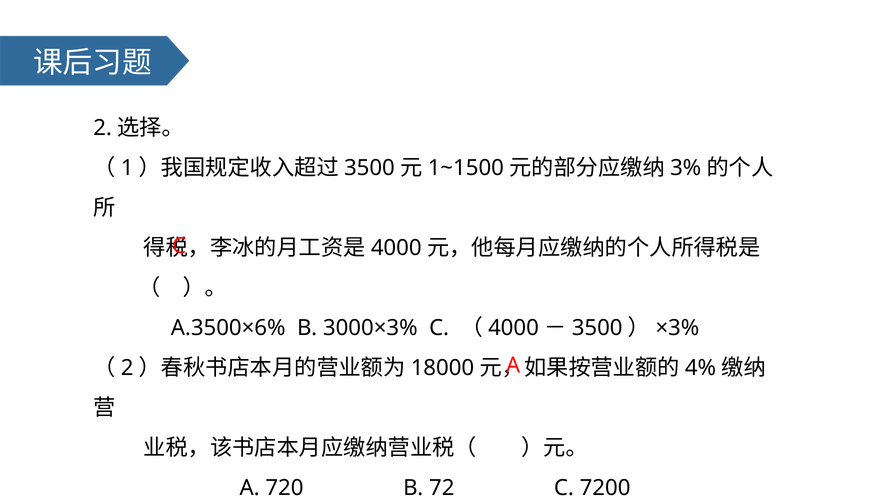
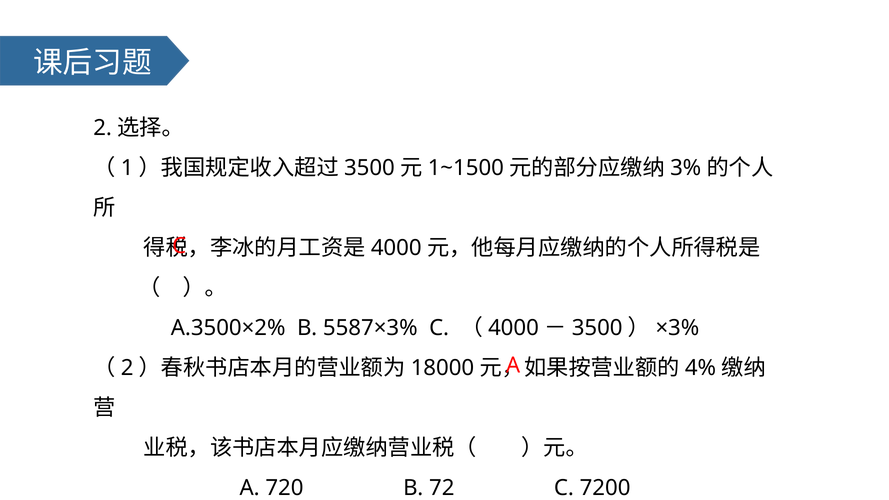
A.3500×6%: A.3500×6% -> A.3500×2%
3000×3%: 3000×3% -> 5587×3%
